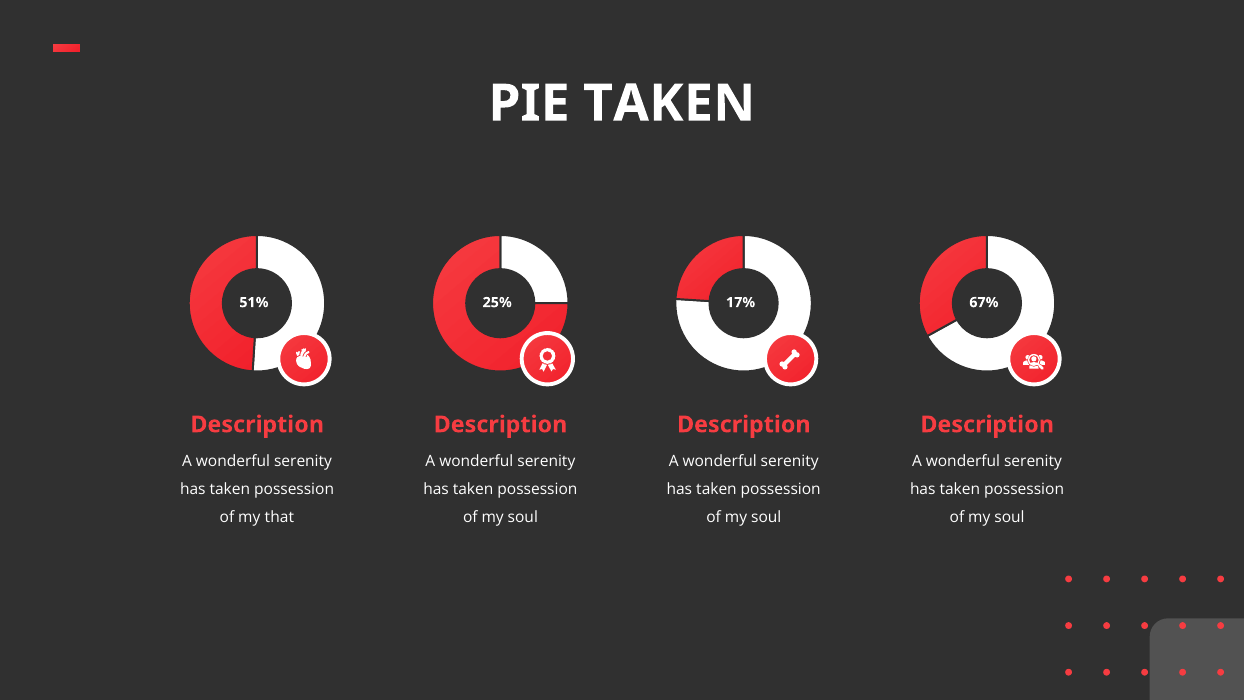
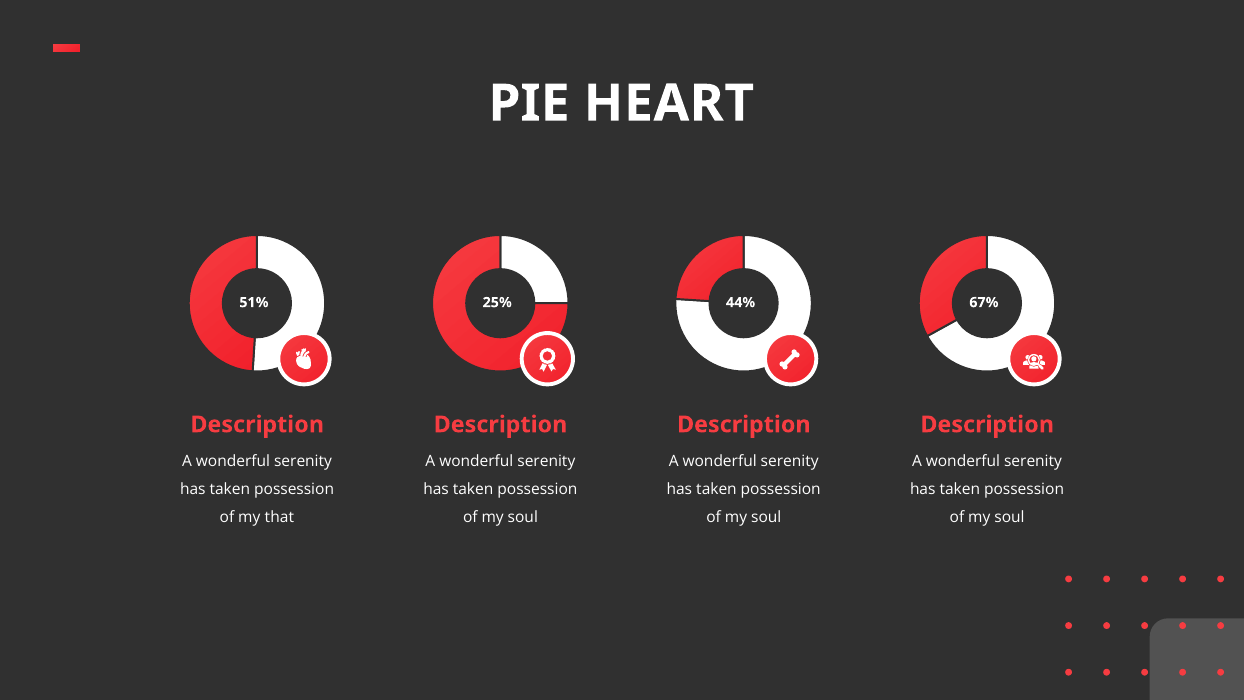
PIE TAKEN: TAKEN -> HEART
17%: 17% -> 44%
